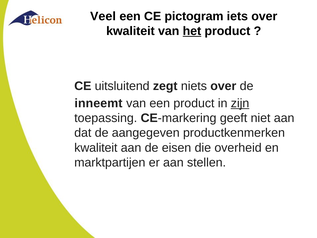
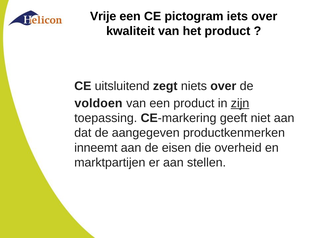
Veel: Veel -> Vrije
het underline: present -> none
inneemt: inneemt -> voldoen
kwaliteit at (96, 148): kwaliteit -> inneemt
